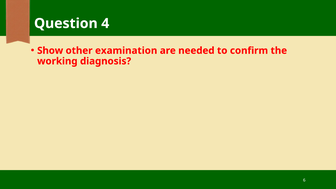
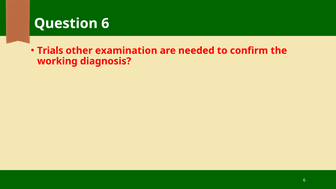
Question 4: 4 -> 6
Show: Show -> Trials
